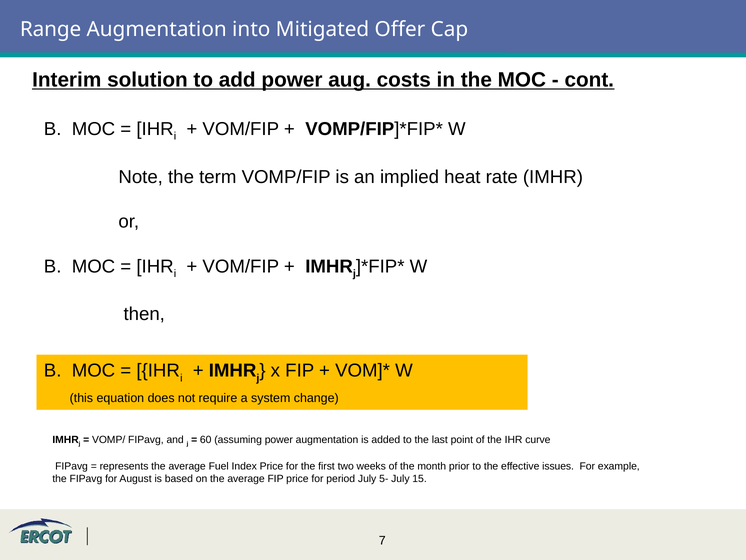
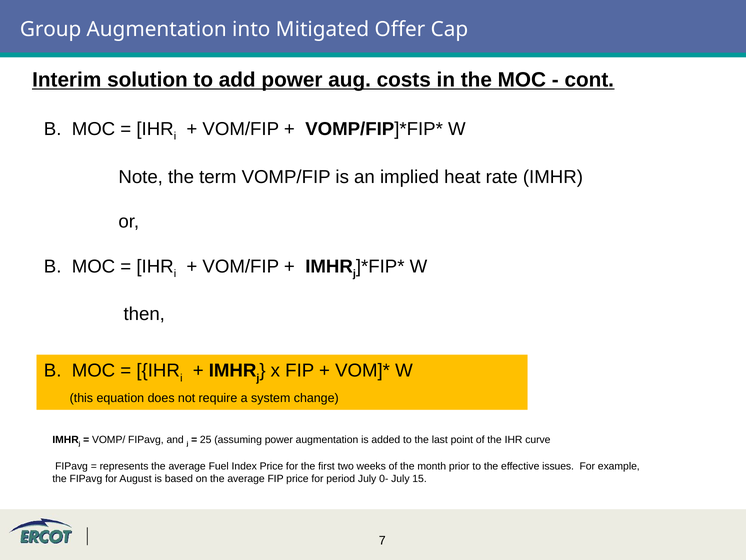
Range: Range -> Group
60: 60 -> 25
5-: 5- -> 0-
